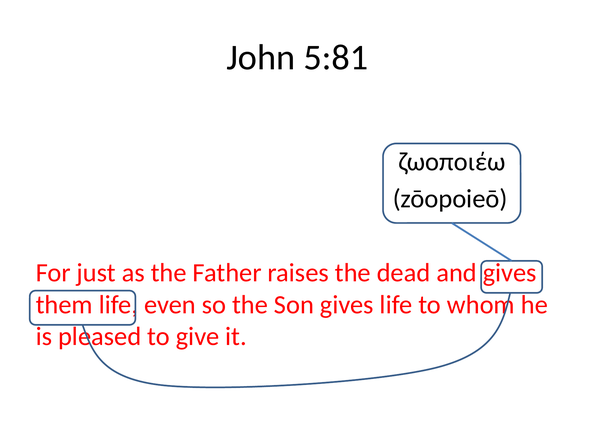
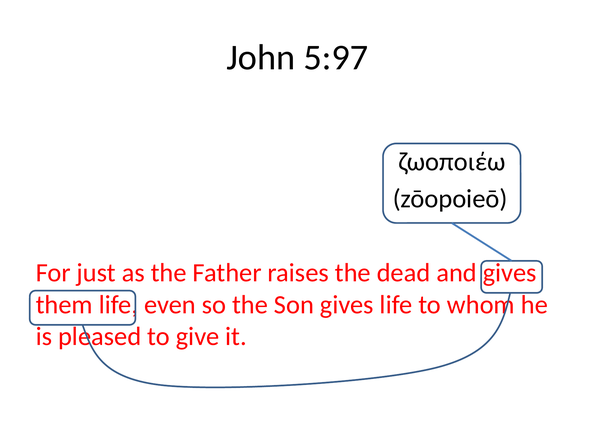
5:81: 5:81 -> 5:97
